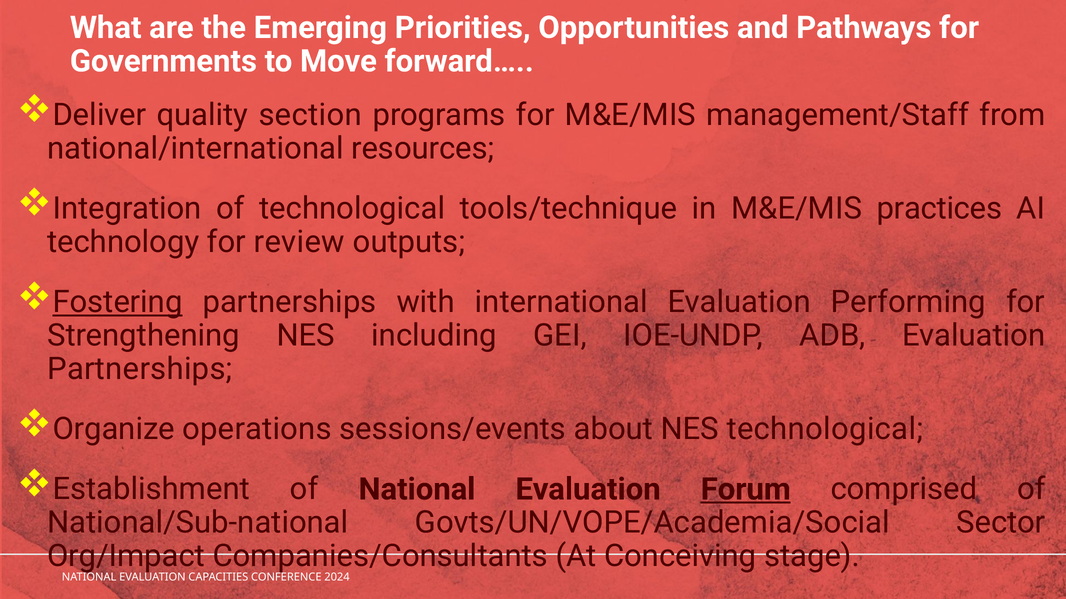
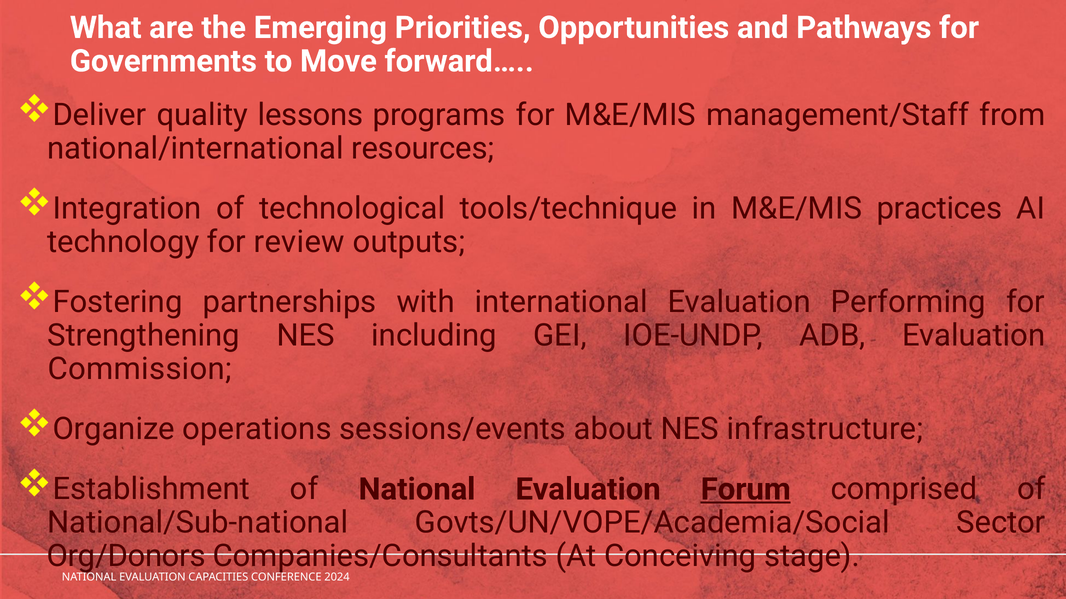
section: section -> lessons
Fostering underline: present -> none
Partnerships at (140, 369): Partnerships -> Commission
NES technological: technological -> infrastructure
Org/Impact: Org/Impact -> Org/Donors
